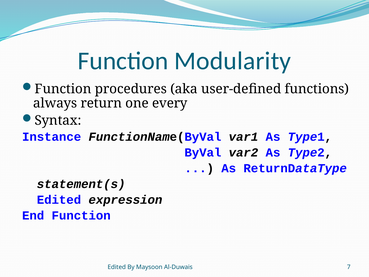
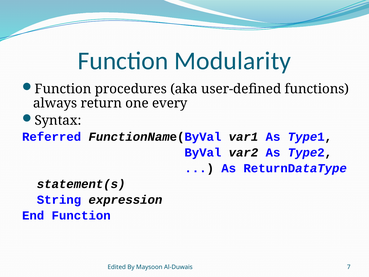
Instance: Instance -> Referred
Edited at (59, 200): Edited -> String
